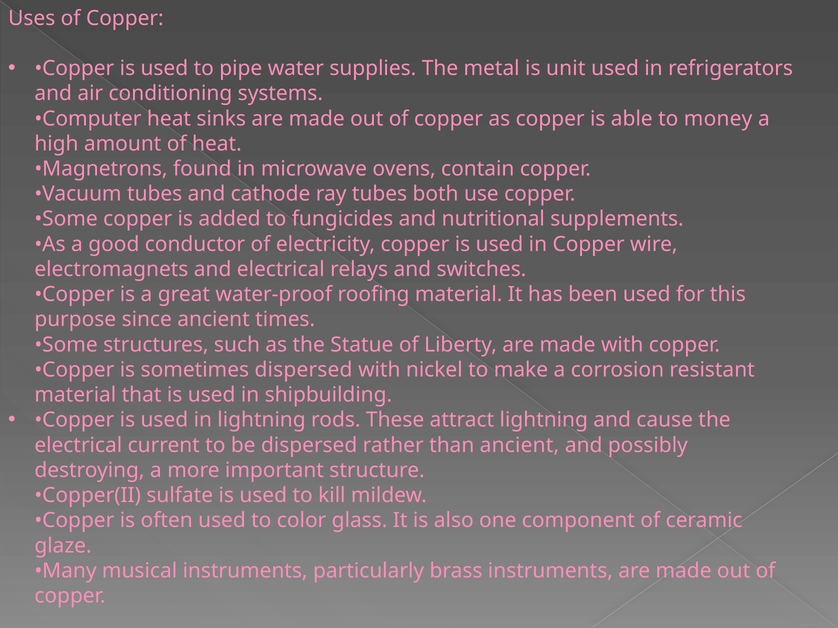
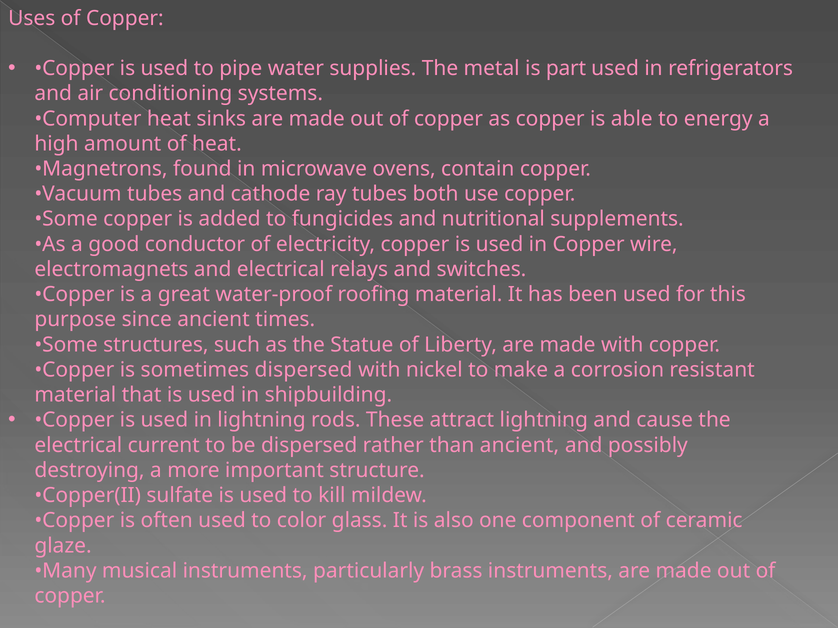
unit: unit -> part
money: money -> energy
